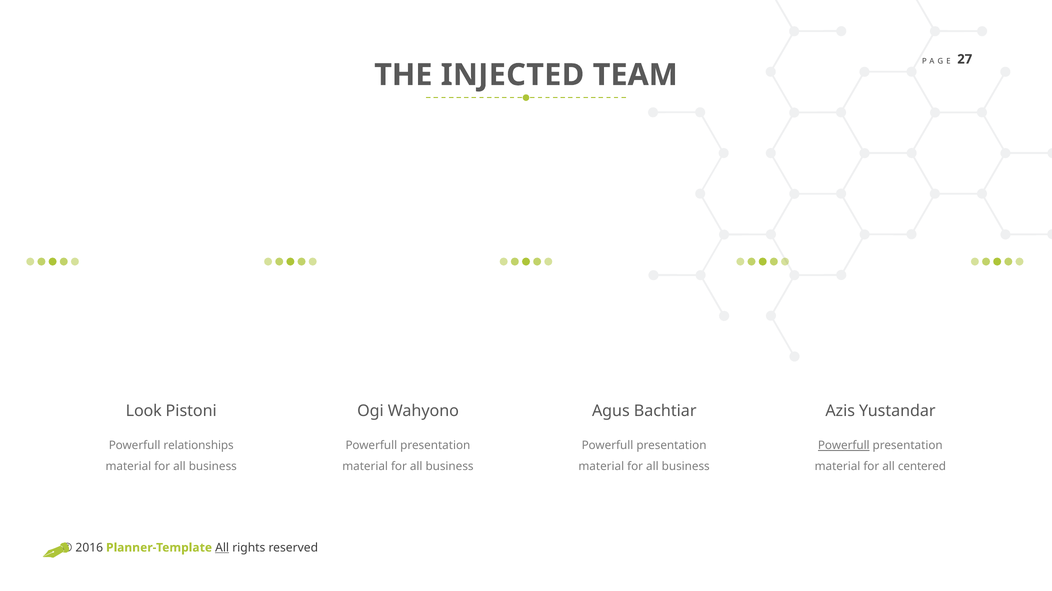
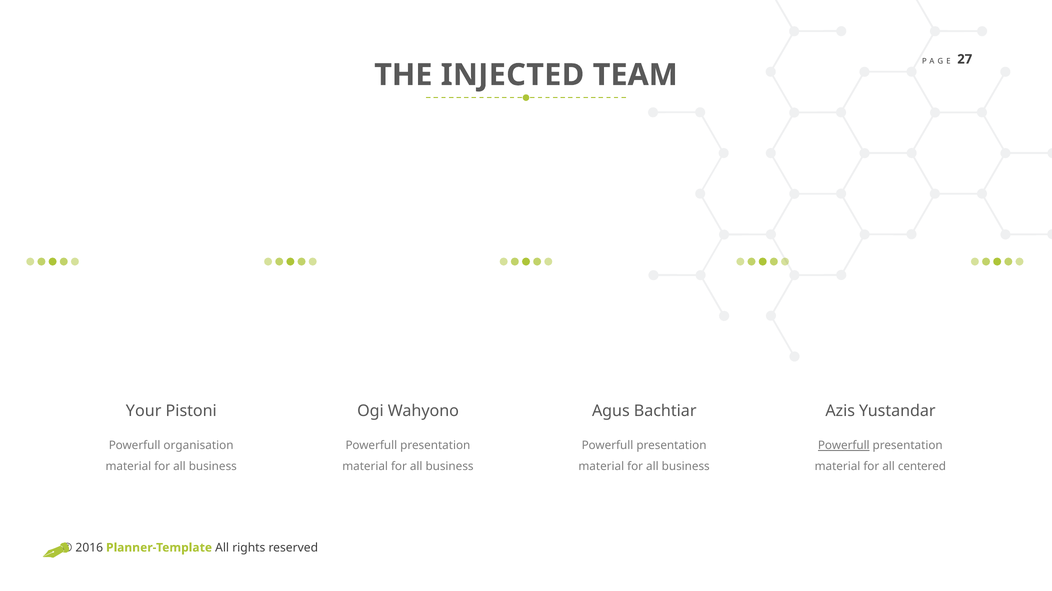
Look: Look -> Your
relationships: relationships -> organisation
All at (222, 548) underline: present -> none
